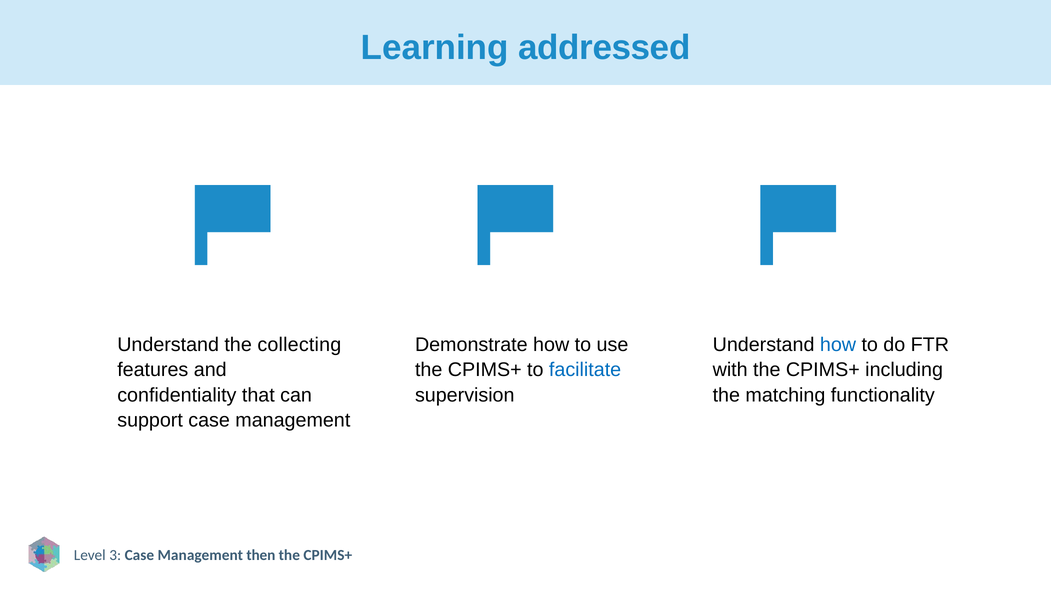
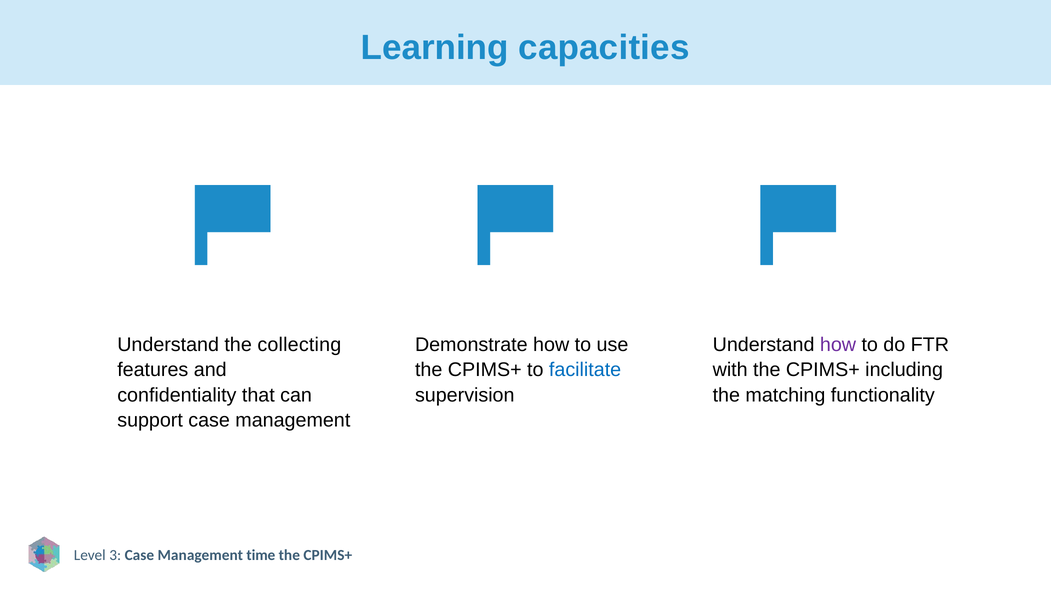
addressed: addressed -> capacities
how at (838, 345) colour: blue -> purple
then: then -> time
